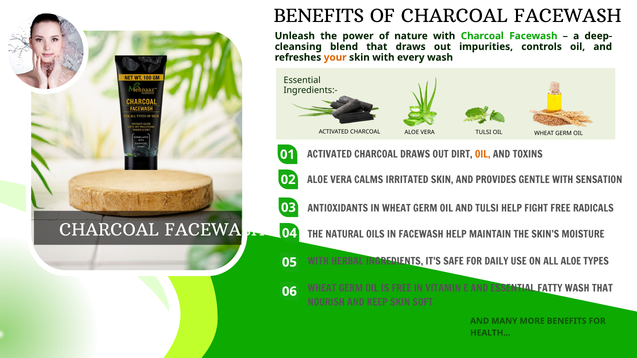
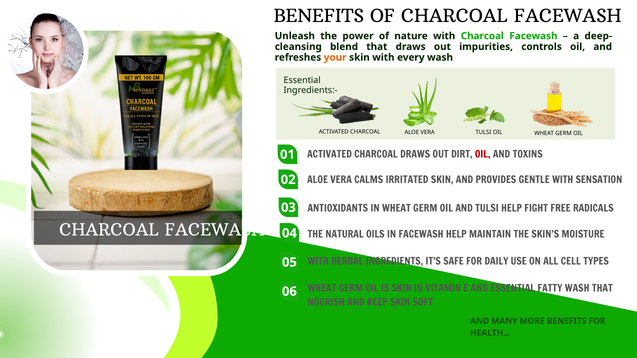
OIL at (483, 155) colour: orange -> red
ALL ALOE: ALOE -> CELL
IS FREE: FREE -> SKIN
